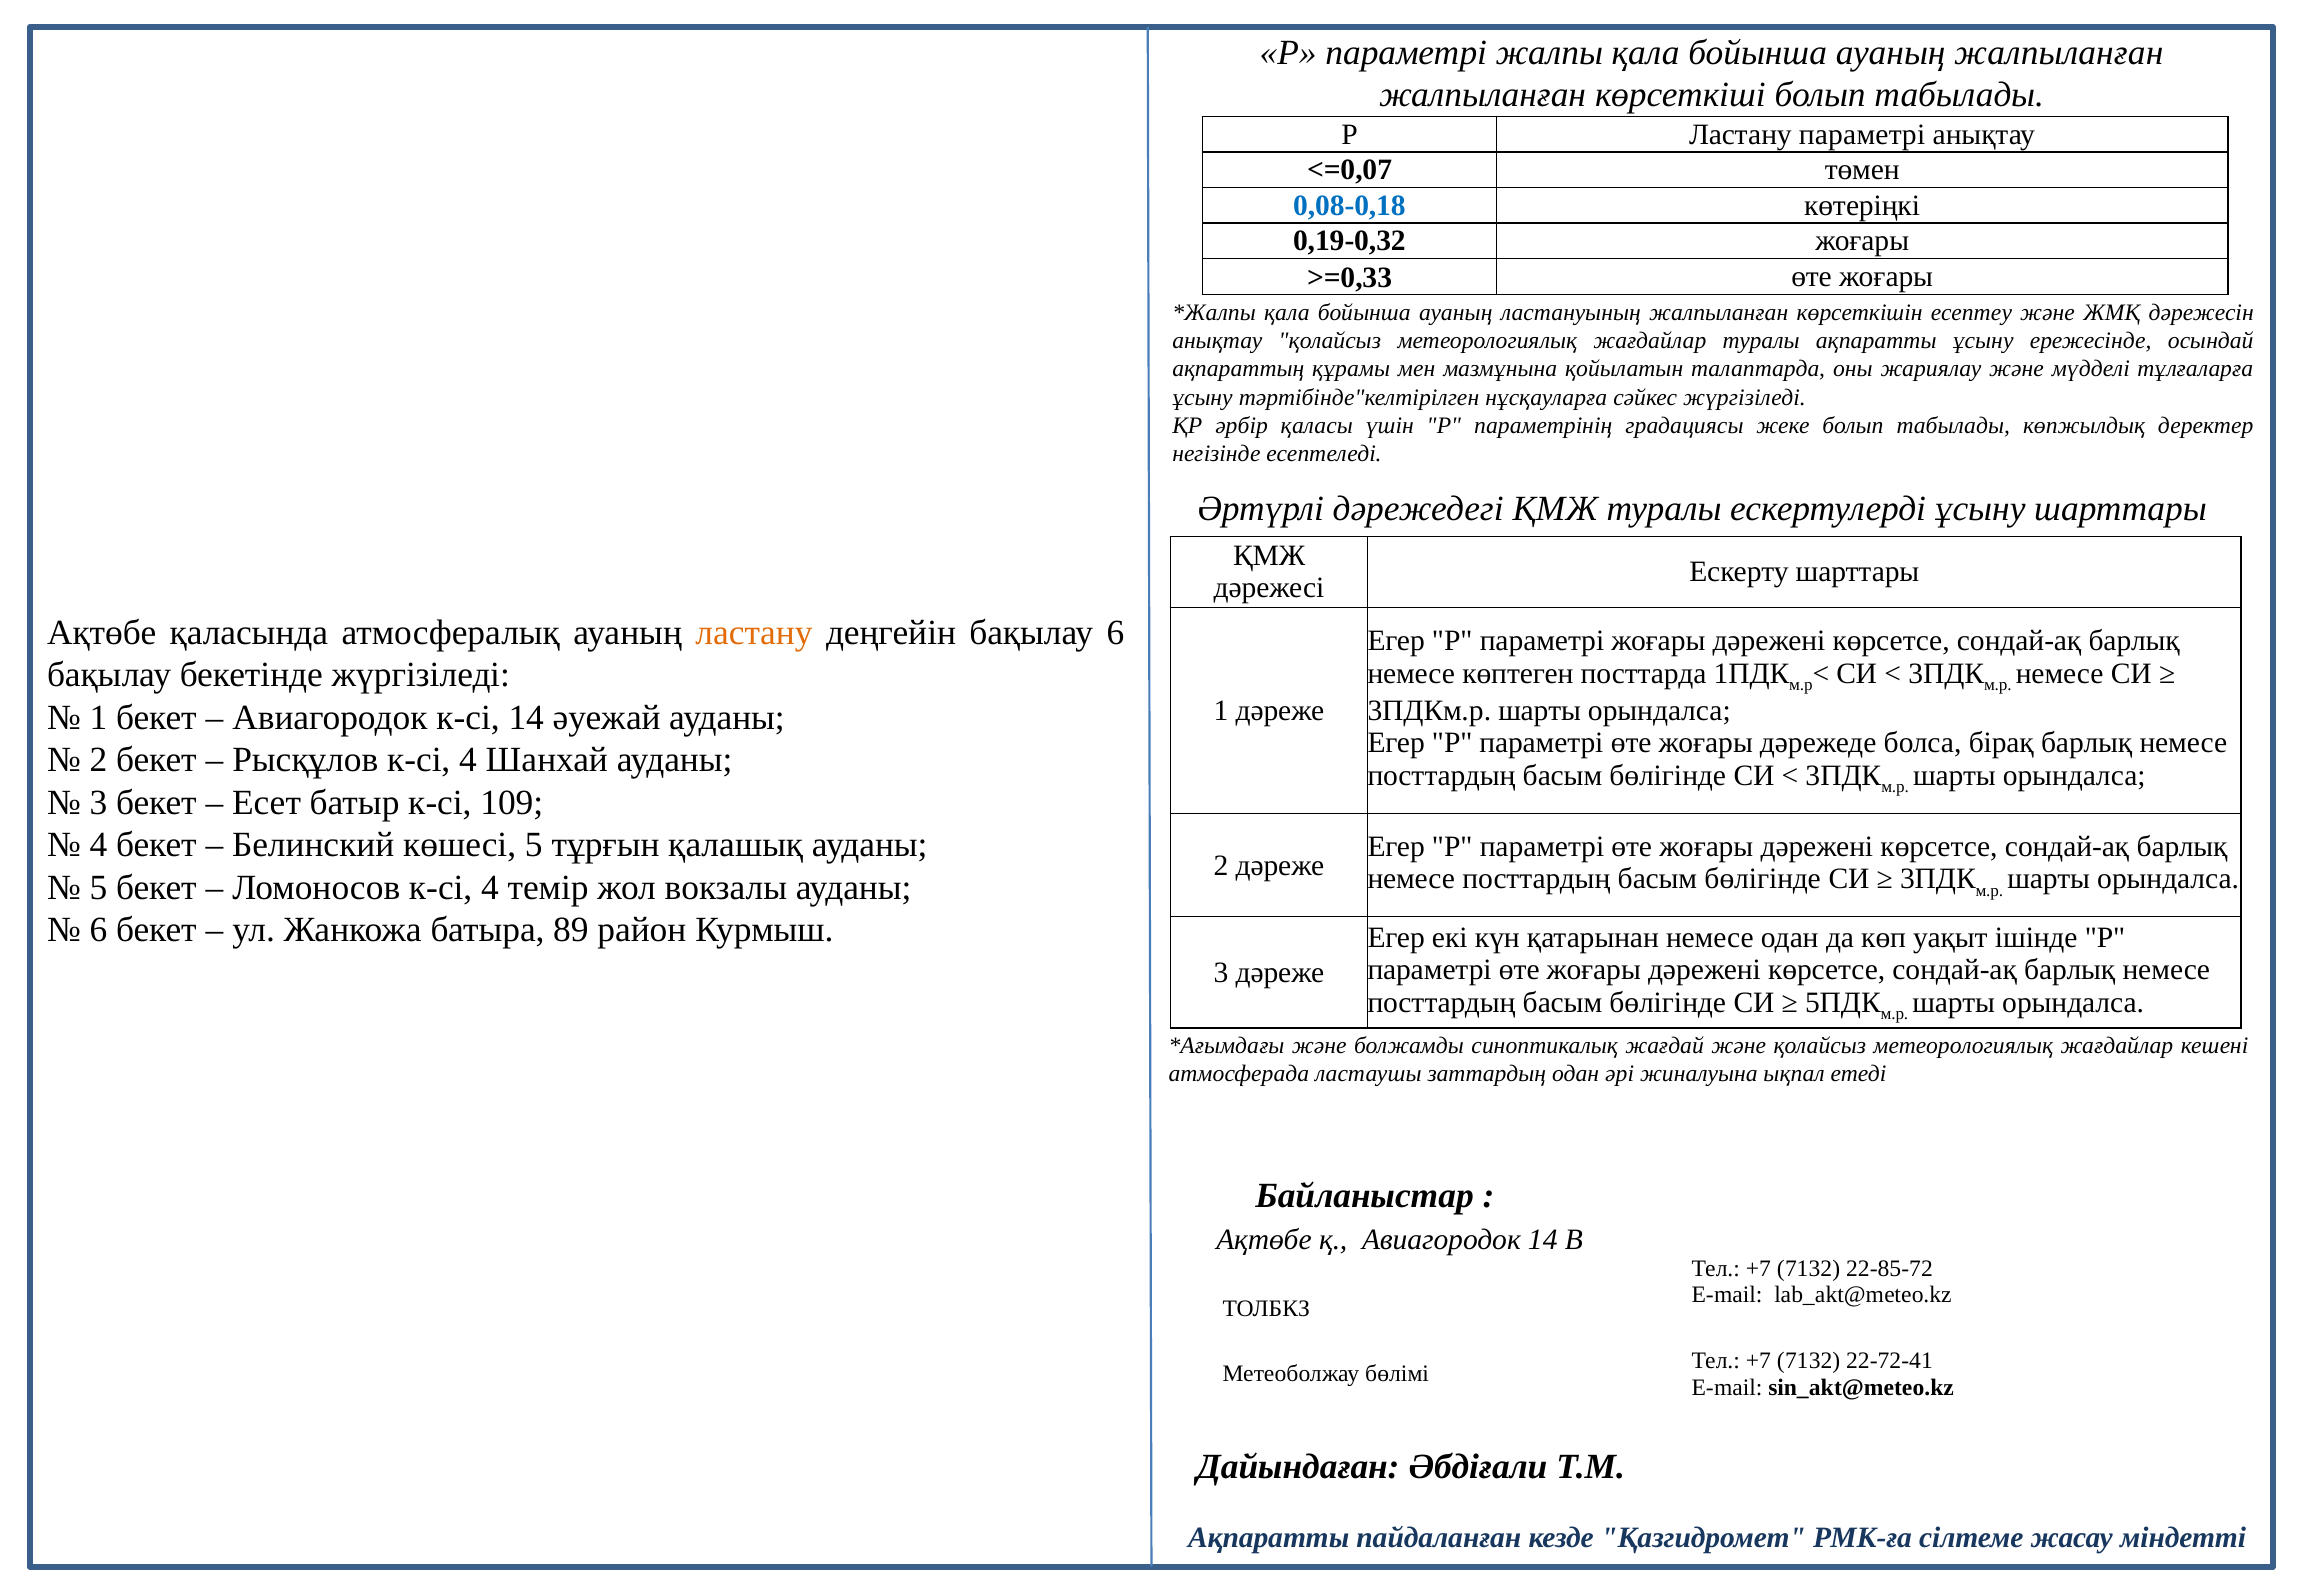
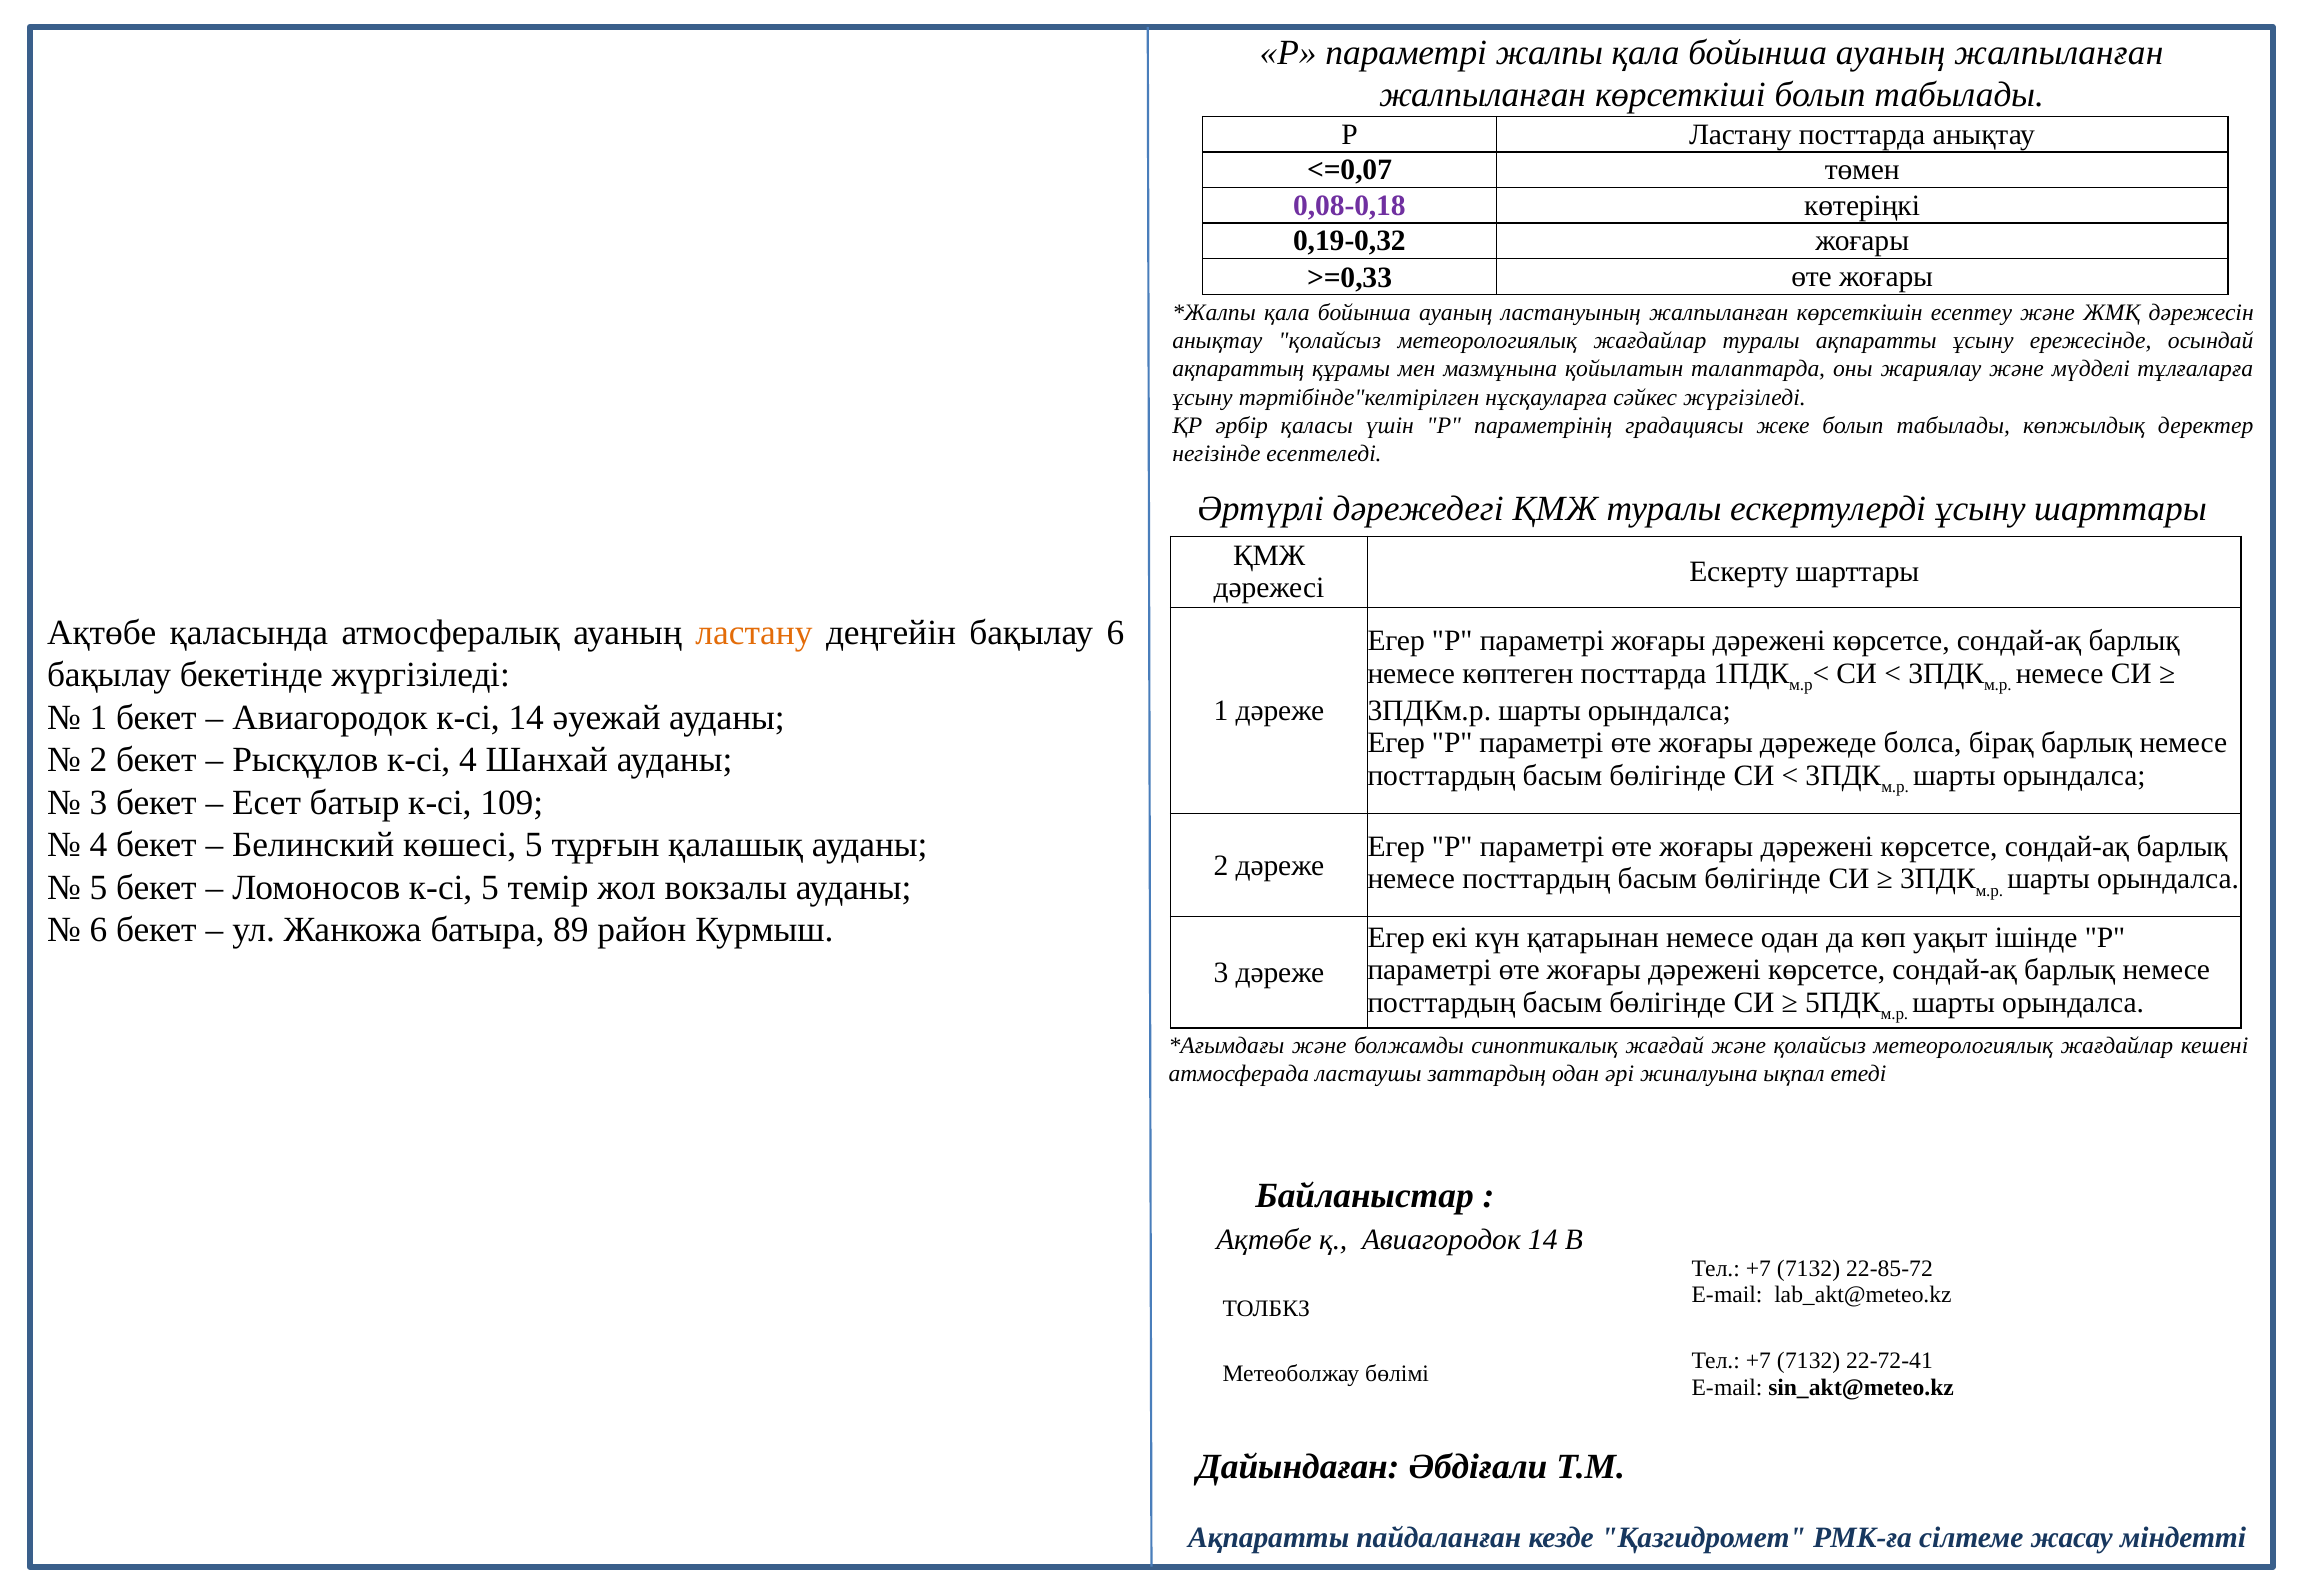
Ластану параметрі: параметрі -> посттарда
0,08-0,18 colour: blue -> purple
Ломоносов к-сі 4: 4 -> 5
